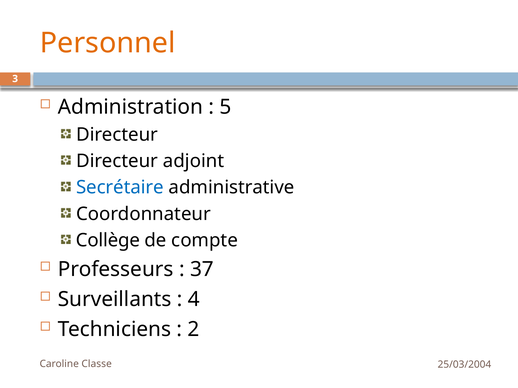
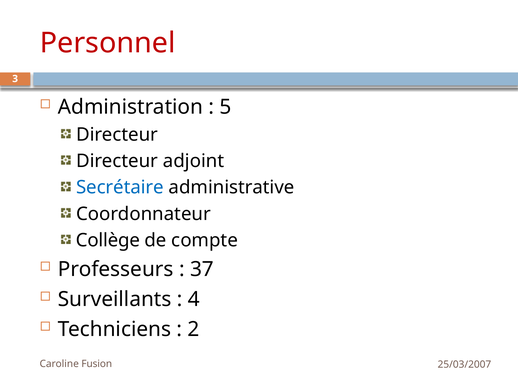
Personnel colour: orange -> red
Classe: Classe -> Fusion
25/03/2004: 25/03/2004 -> 25/03/2007
